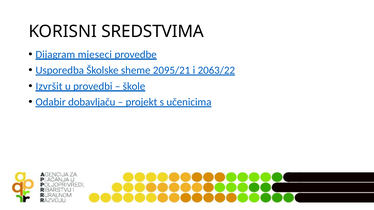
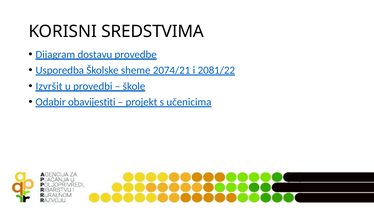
mjeseci: mjeseci -> dostavu
2095/21: 2095/21 -> 2074/21
2063/22: 2063/22 -> 2081/22
dobavljaču: dobavljaču -> obavijestiti
